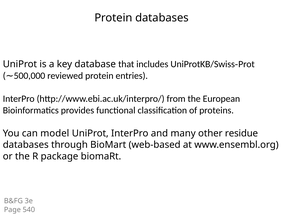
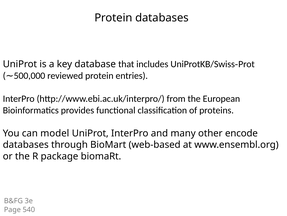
residue: residue -> encode
